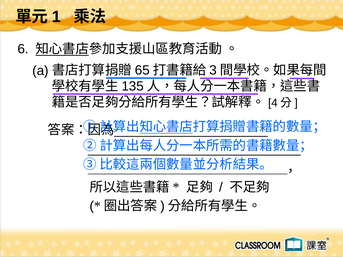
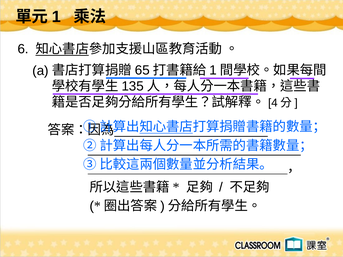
3 at (213, 70): 3 -> 1
